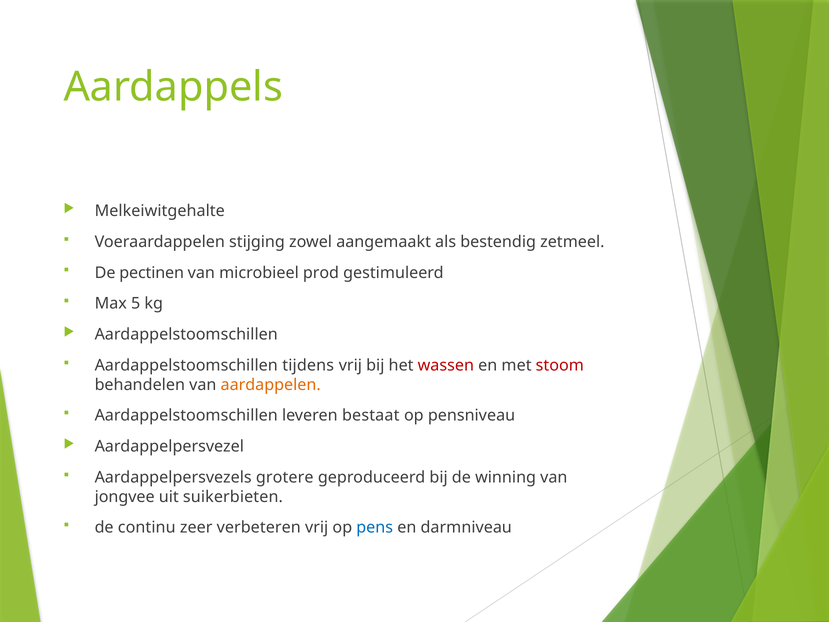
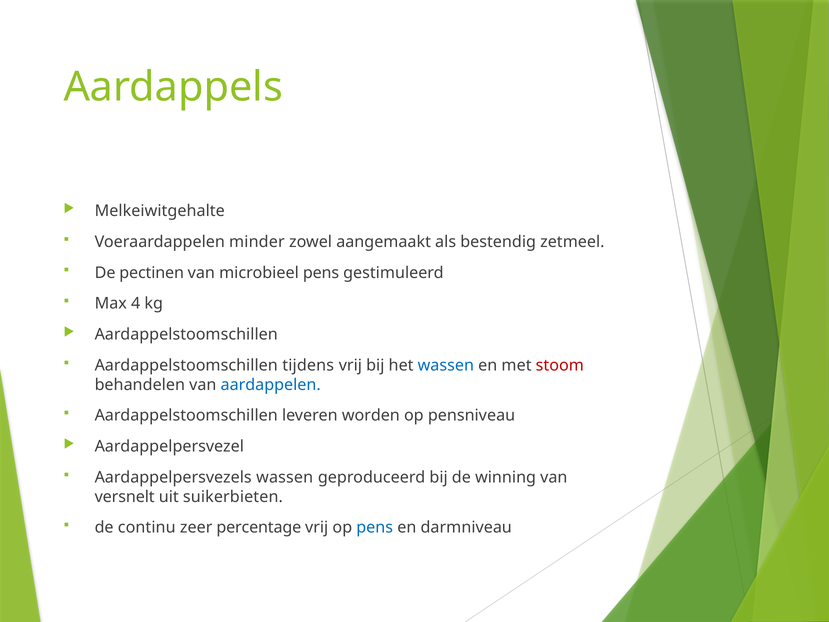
stijging: stijging -> minder
microbieel prod: prod -> pens
5: 5 -> 4
wassen at (446, 365) colour: red -> blue
aardappelen colour: orange -> blue
bestaat: bestaat -> worden
Aardappelpersvezels grotere: grotere -> wassen
jongvee: jongvee -> versnelt
verbeteren: verbeteren -> percentage
